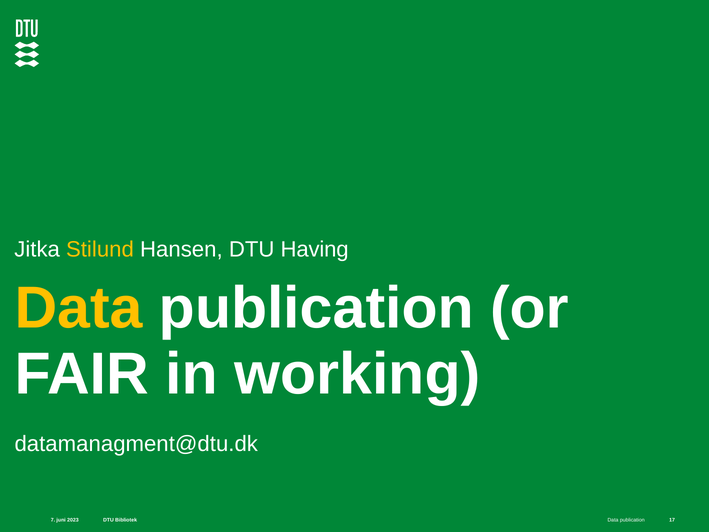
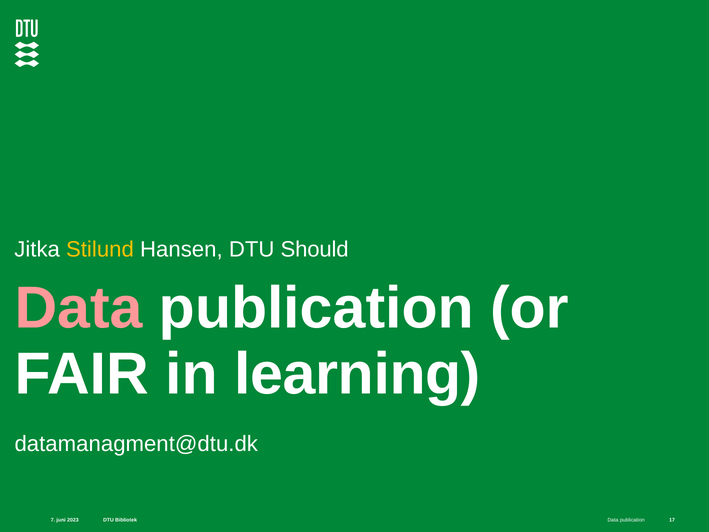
Having: Having -> Should
Data at (79, 308) colour: yellow -> pink
working: working -> learning
